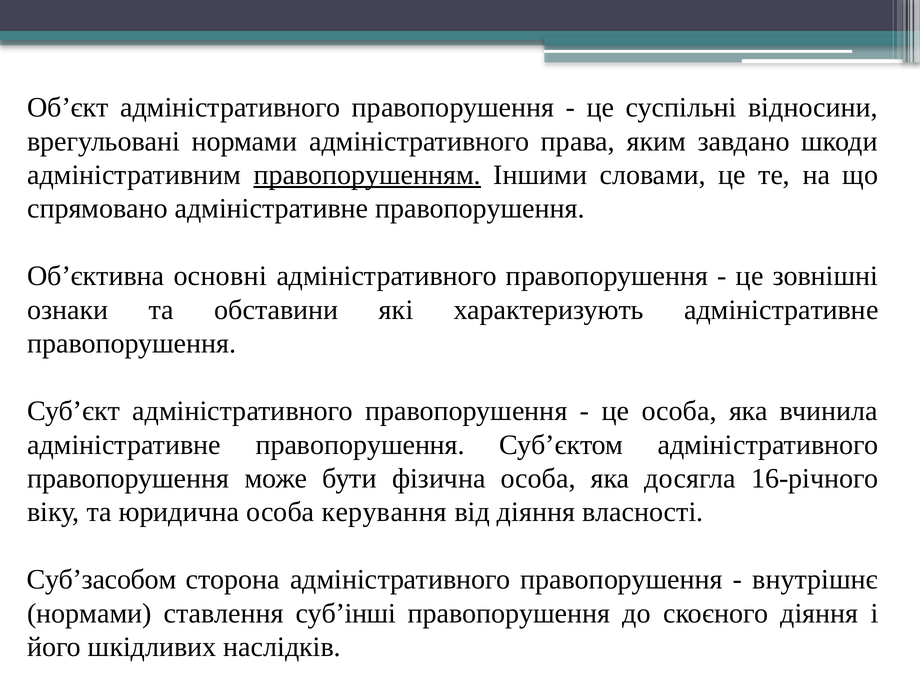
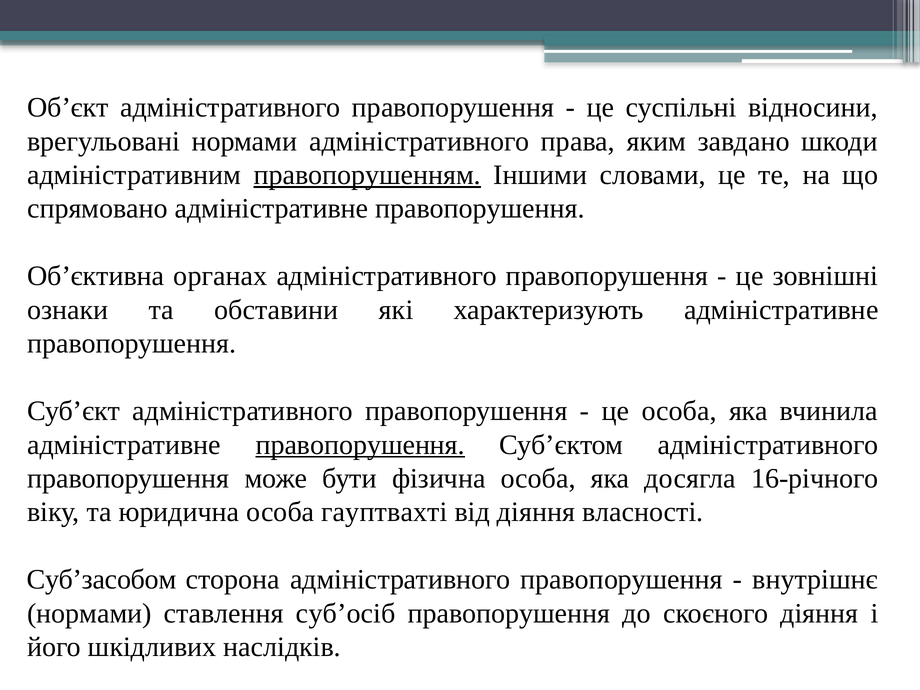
основні: основні -> органах
правопорушення at (360, 445) underline: none -> present
керування: керування -> гауптвахті
суб’інші: суб’інші -> суб’осіб
